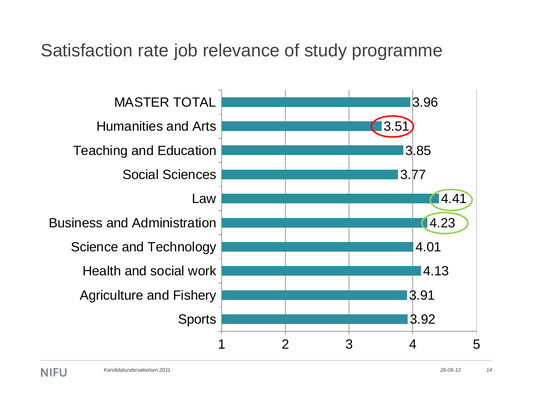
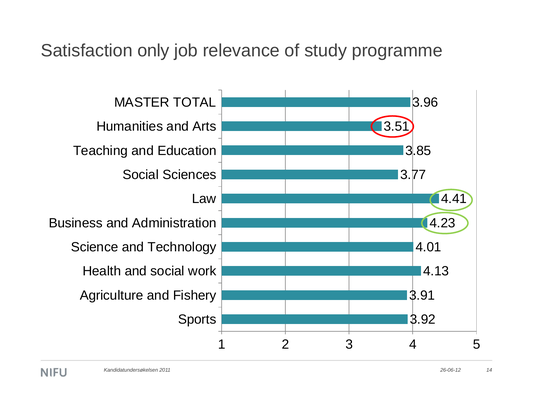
rate: rate -> only
